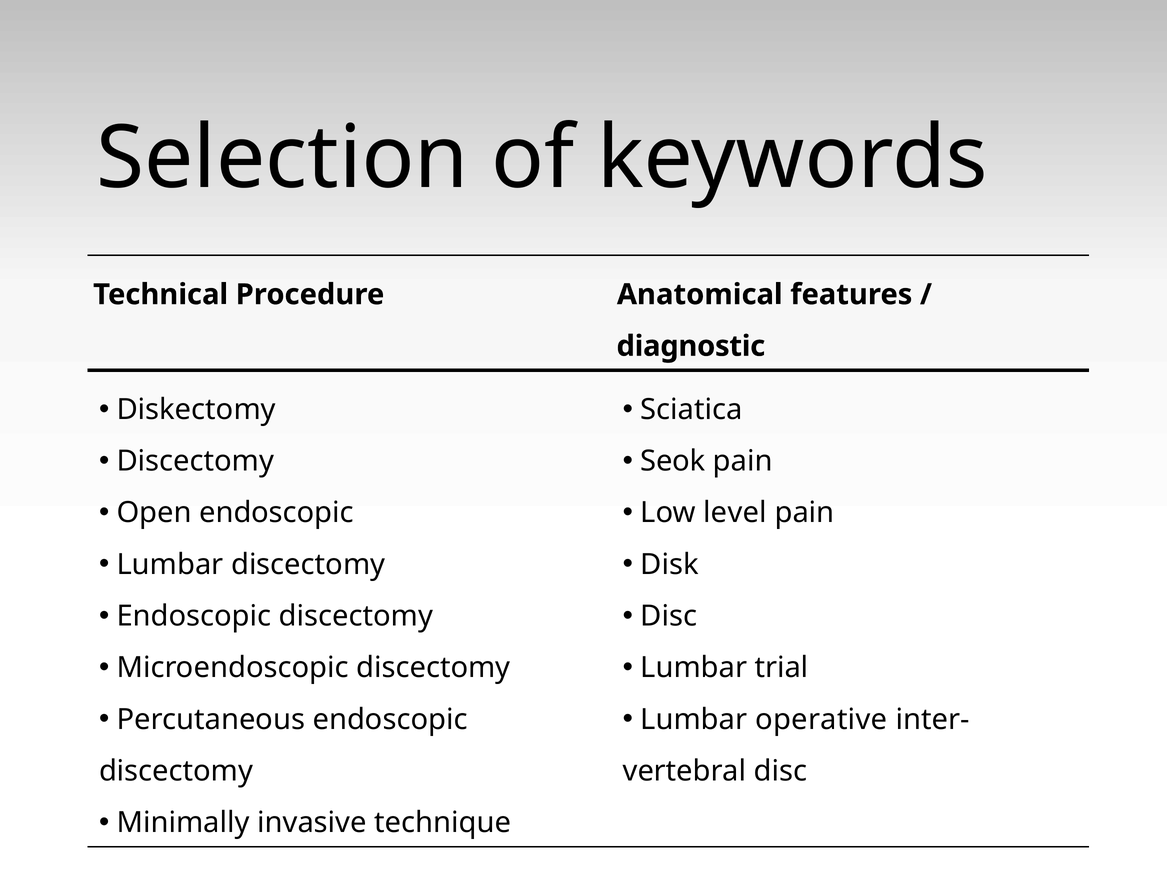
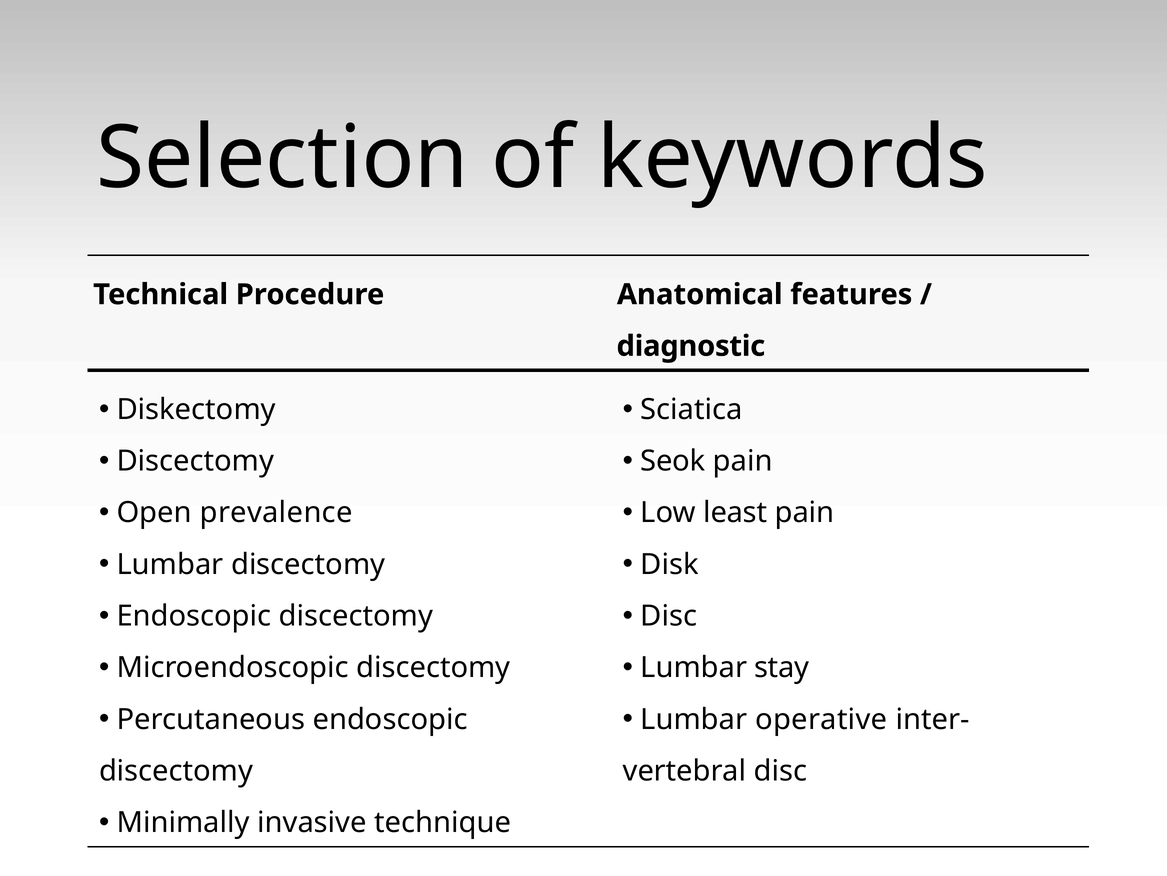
Open endoscopic: endoscopic -> prevalence
level: level -> least
trial: trial -> stay
